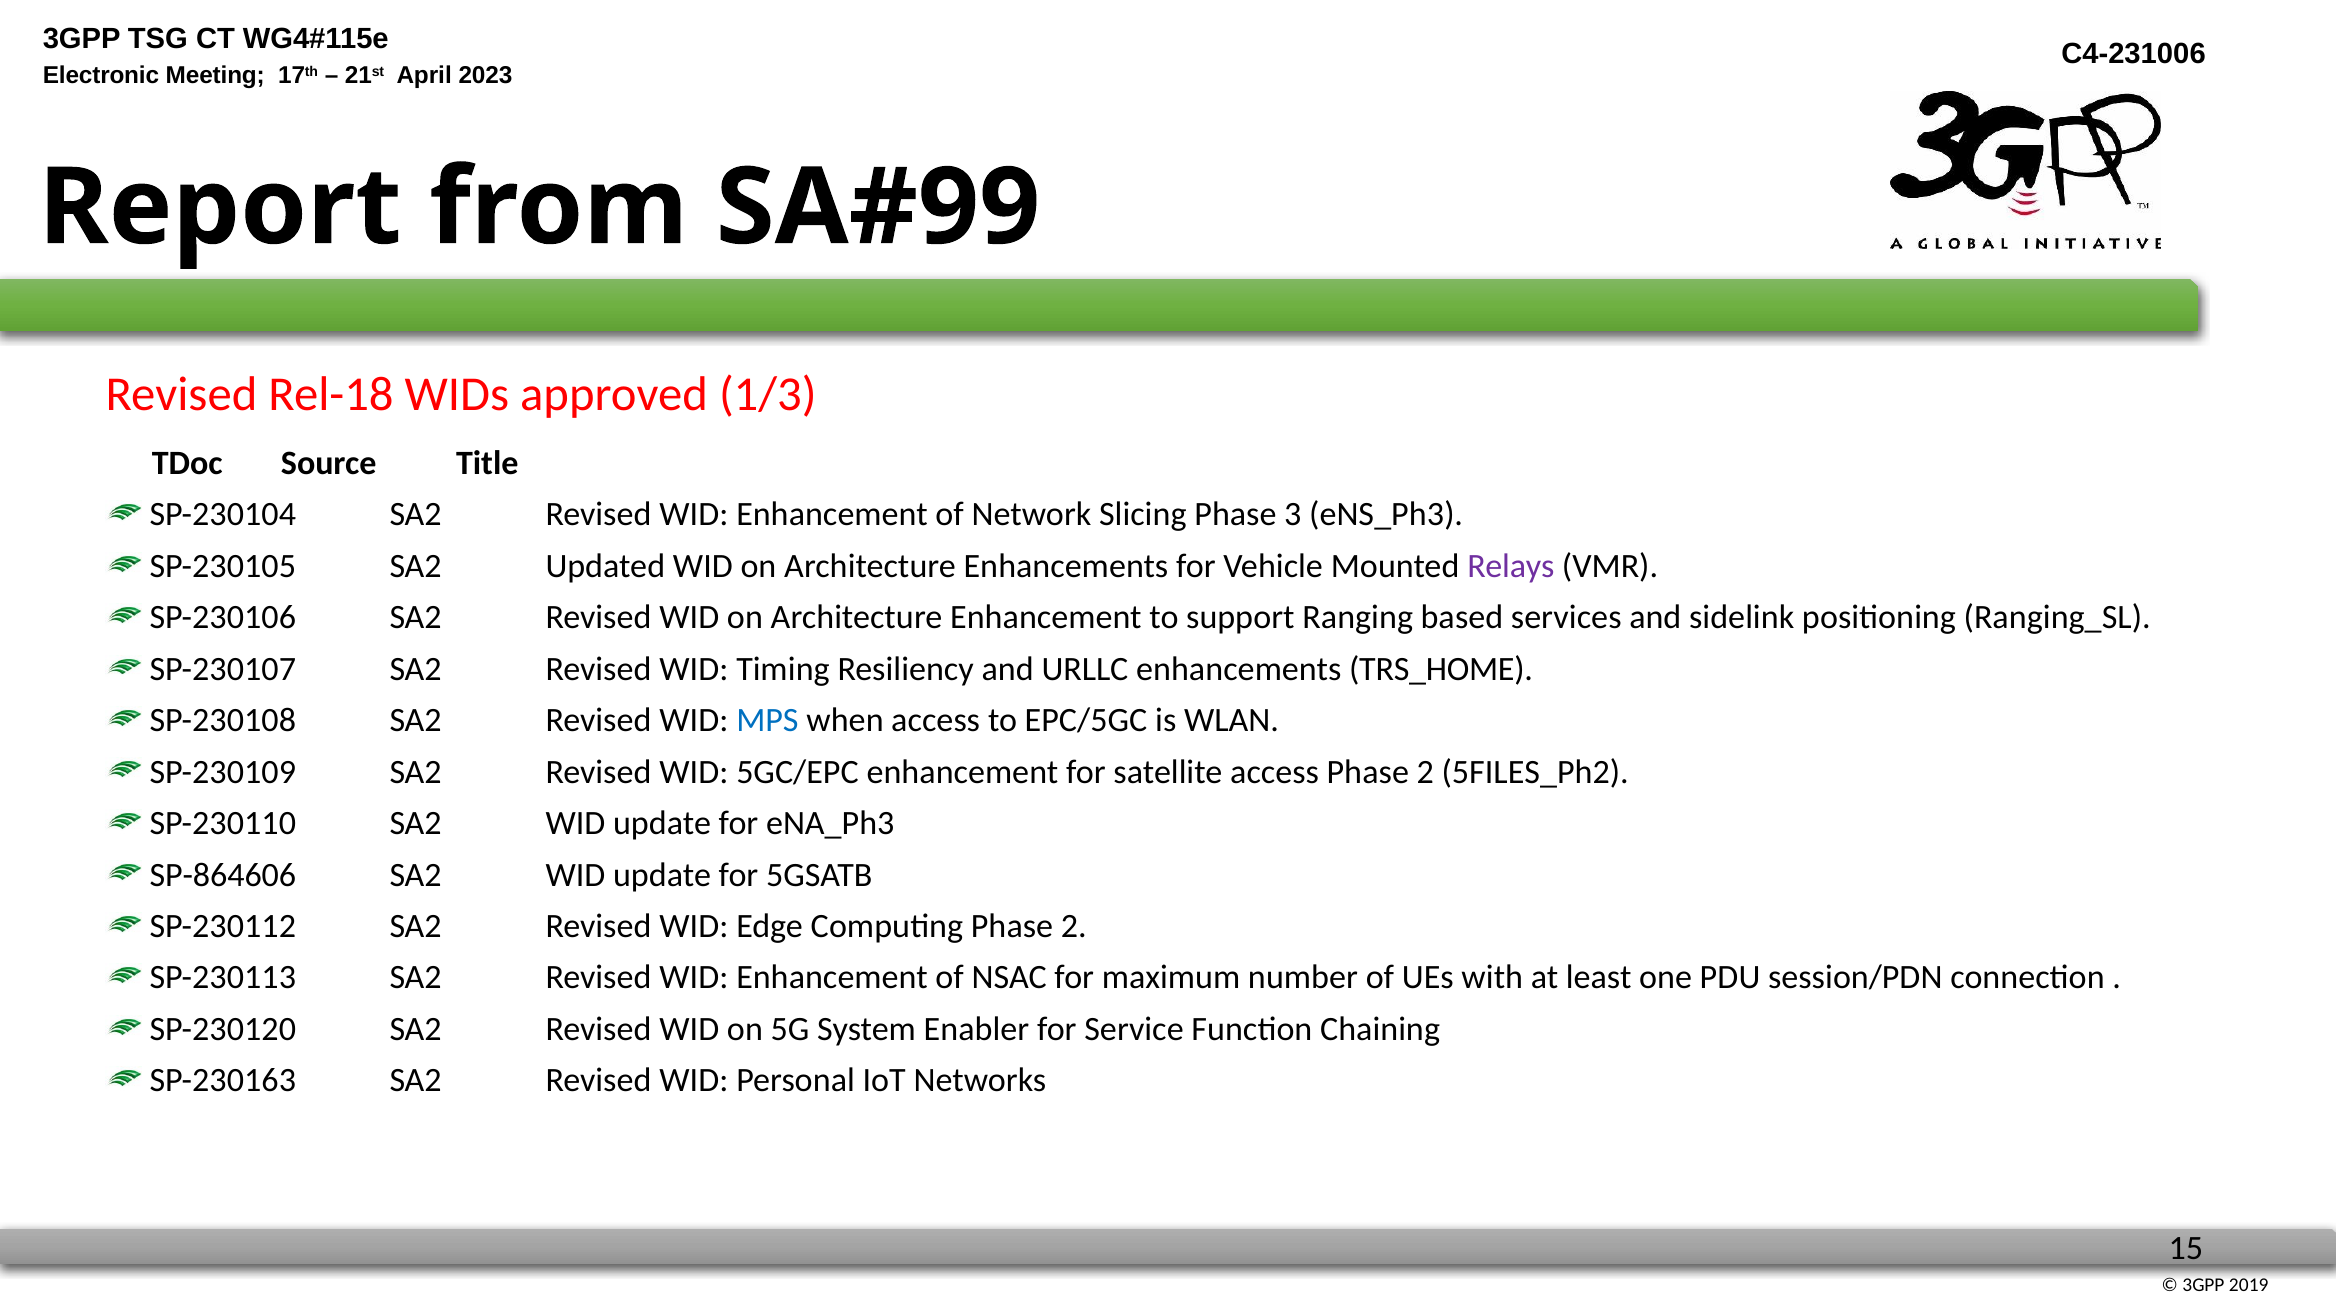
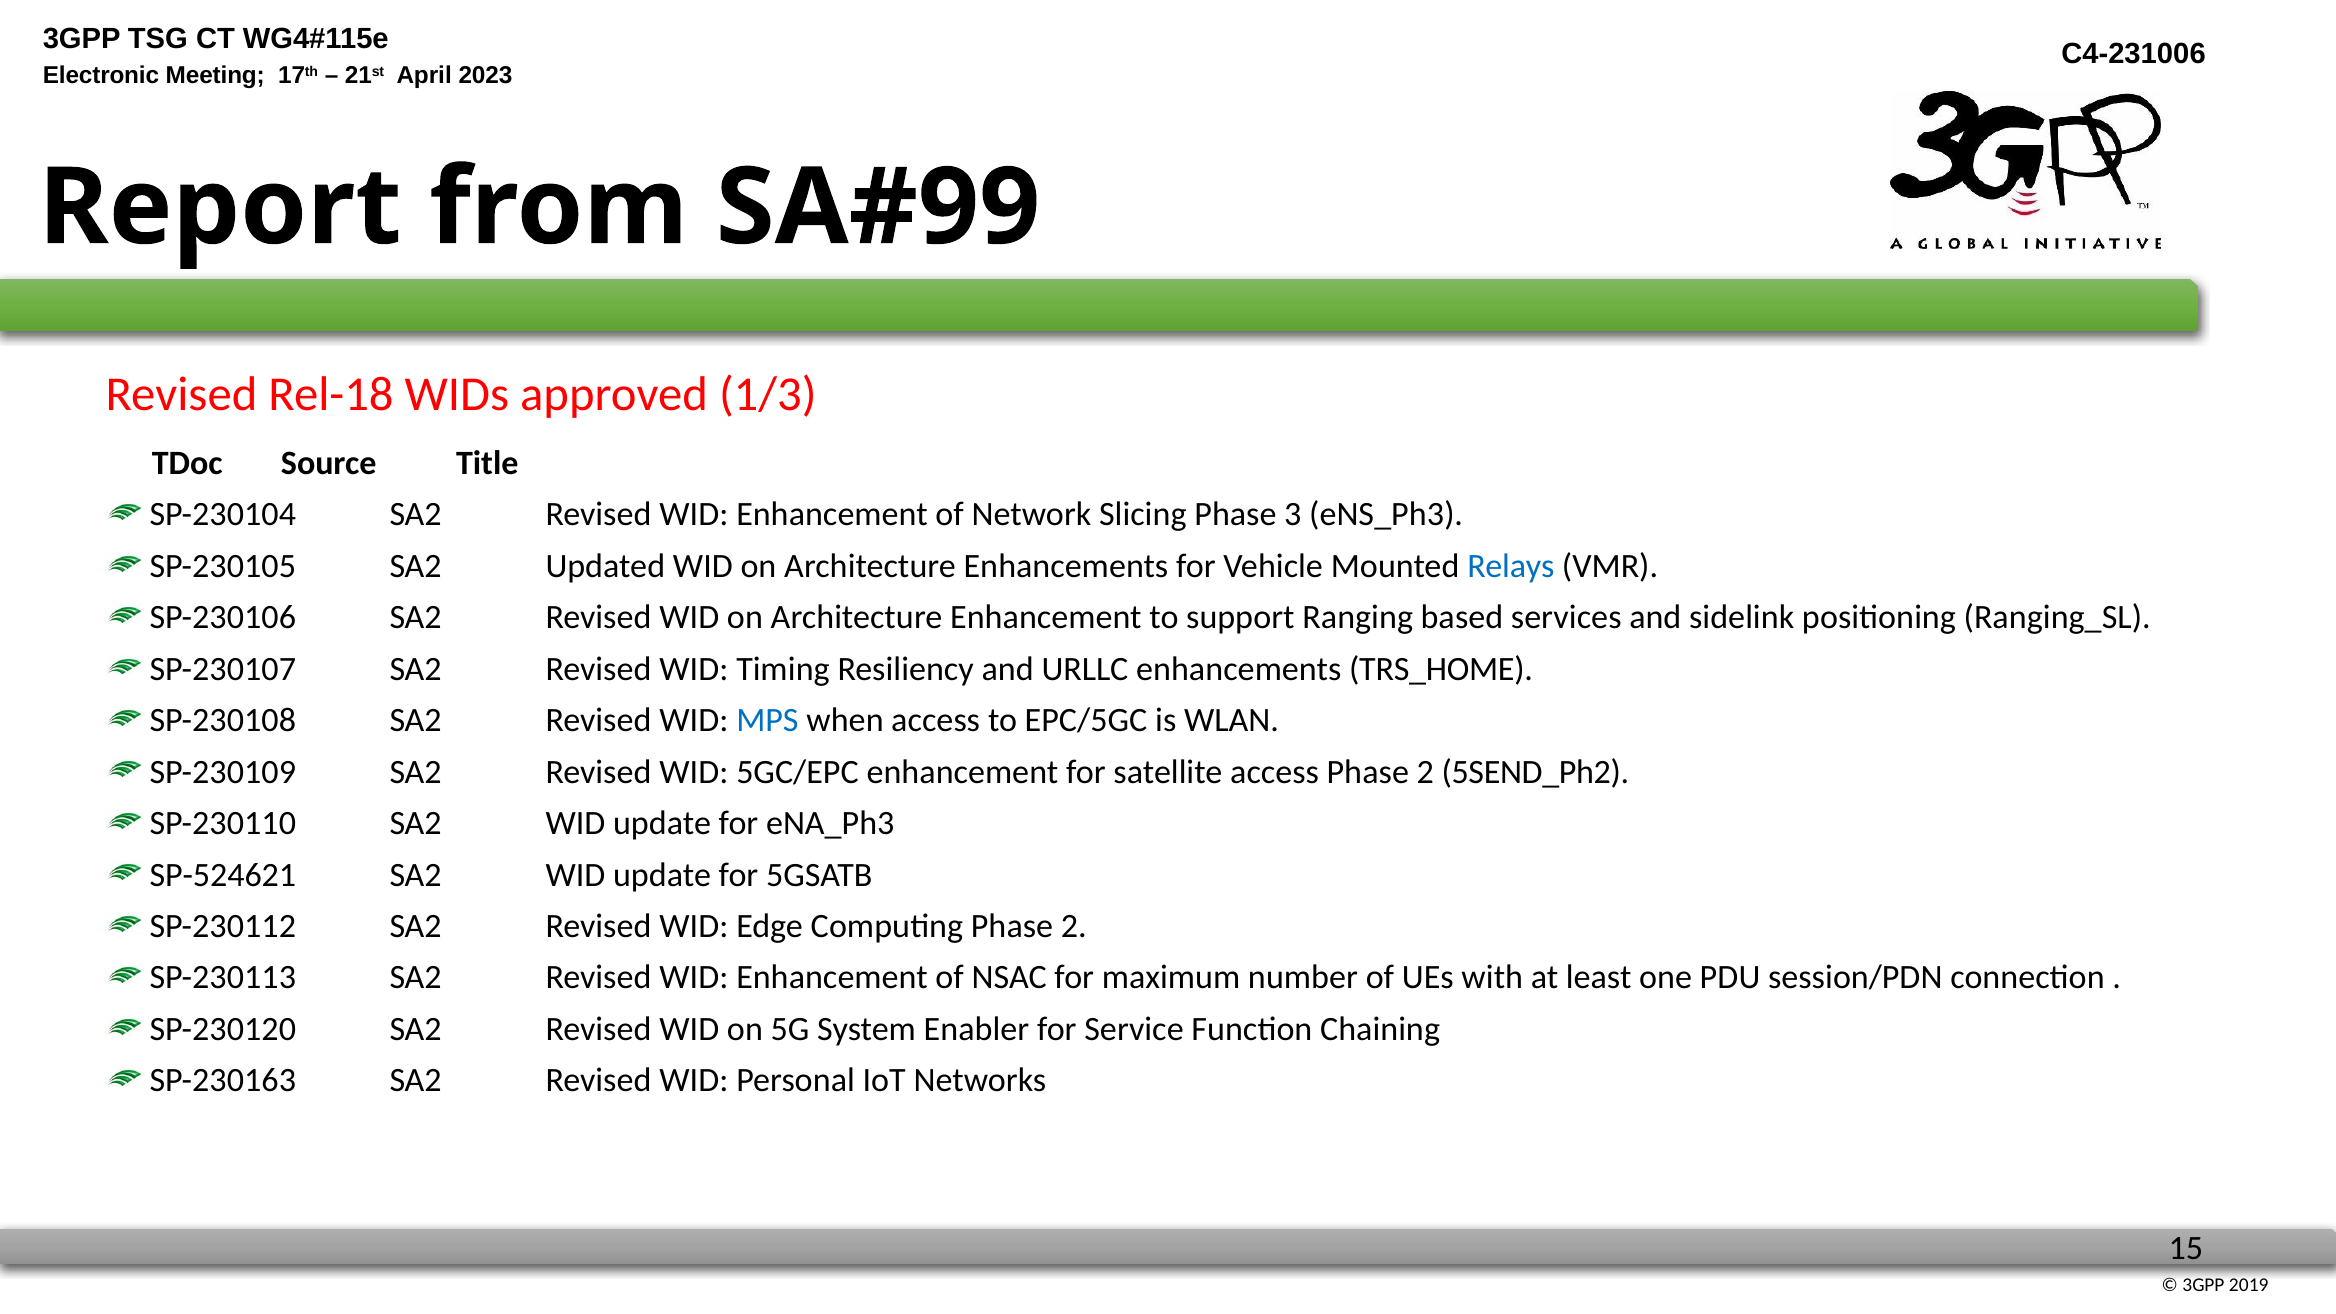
Relays colour: purple -> blue
5FILES_Ph2: 5FILES_Ph2 -> 5SEND_Ph2
SP-864606: SP-864606 -> SP-524621
